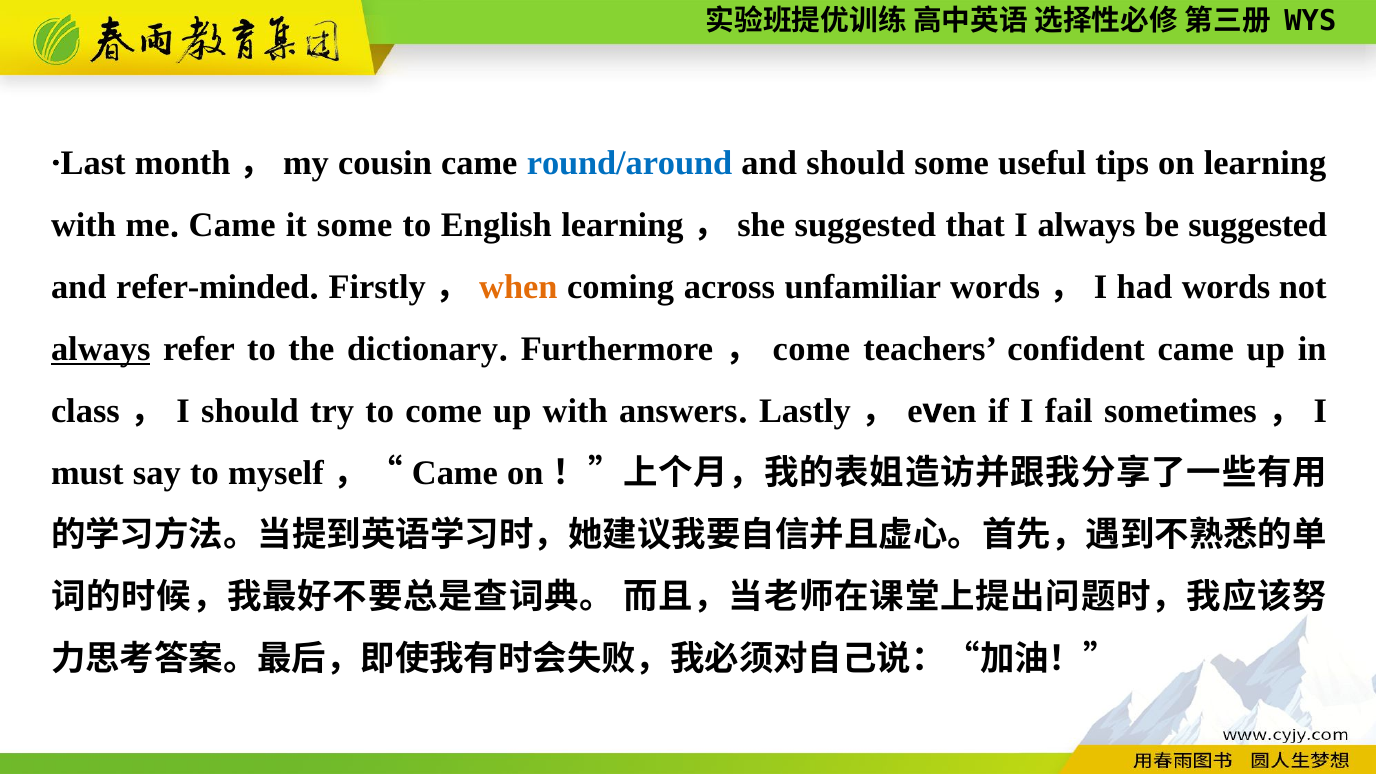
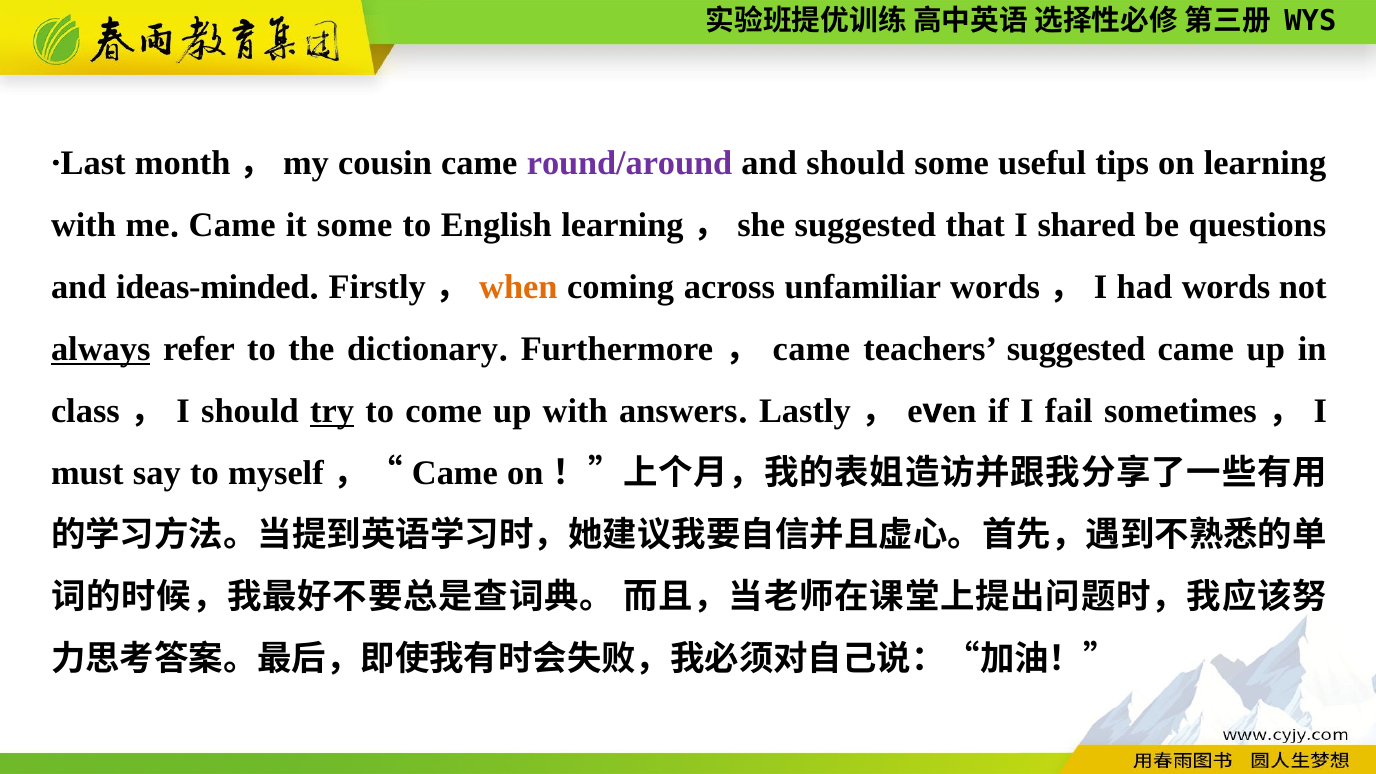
round/around colour: blue -> purple
I always: always -> shared
be suggested: suggested -> questions
refer-minded: refer-minded -> ideas-minded
come at (811, 349): come -> came
teachers confident: confident -> suggested
try underline: none -> present
